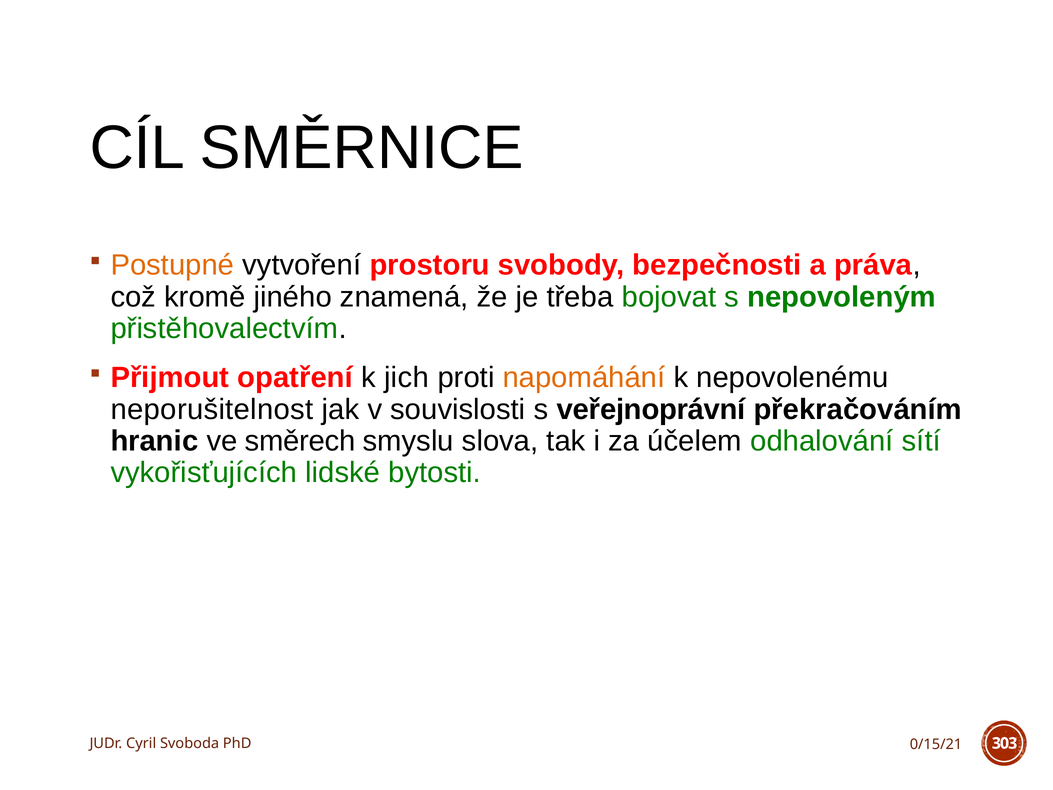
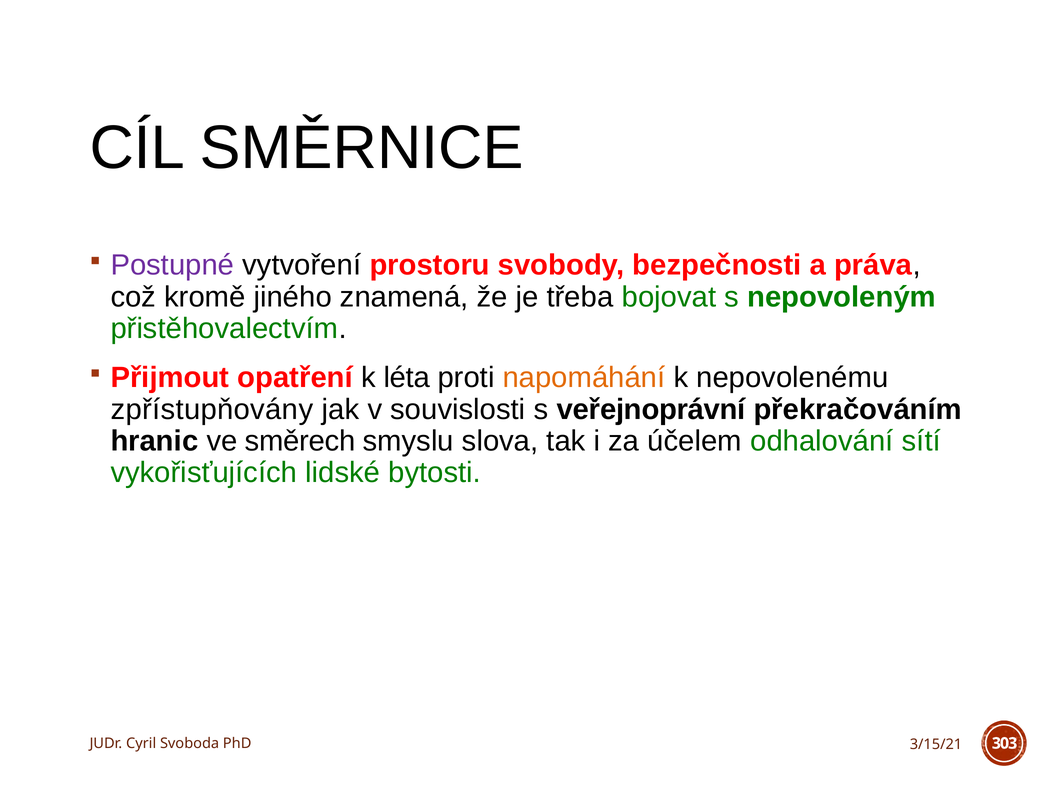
Postupné colour: orange -> purple
jich: jich -> léta
neporušitelnost: neporušitelnost -> zpřístupňovány
0/15/21: 0/15/21 -> 3/15/21
